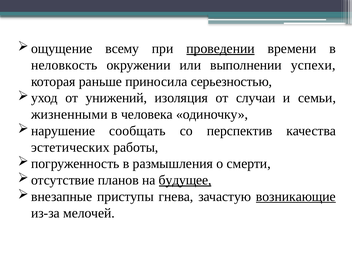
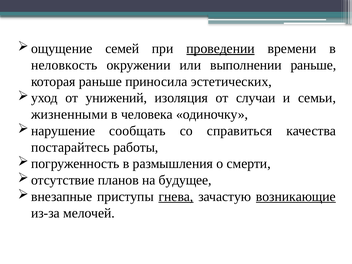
всему: всему -> семей
выполнении успехи: успехи -> раньше
серьезностью: серьезностью -> эстетических
перспектив: перспектив -> справиться
эстетических: эстетических -> постарайтесь
будущее underline: present -> none
гнева underline: none -> present
